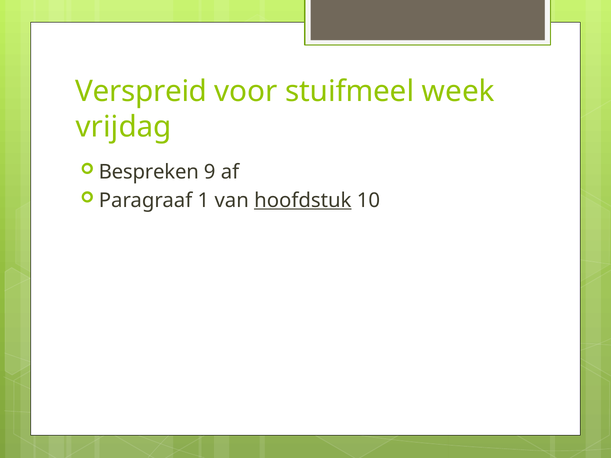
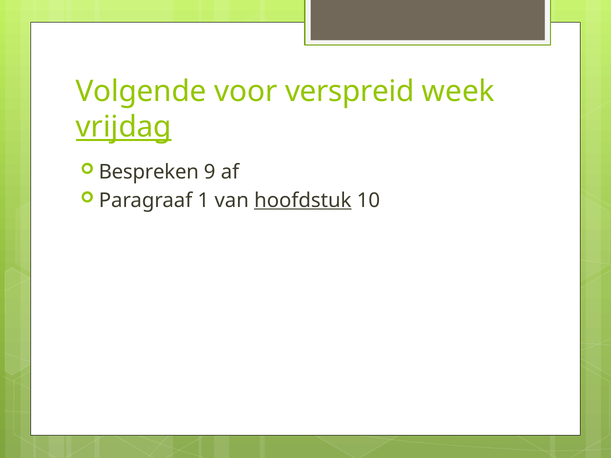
Verspreid: Verspreid -> Volgende
stuifmeel: stuifmeel -> verspreid
vrijdag underline: none -> present
